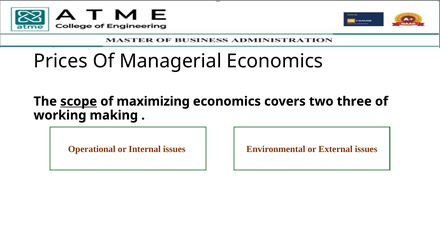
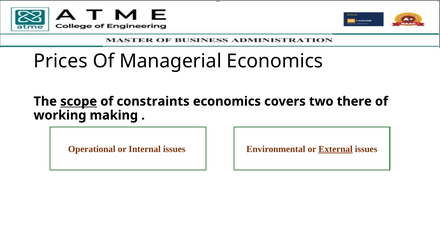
maximizing: maximizing -> constraints
three: three -> there
External underline: none -> present
